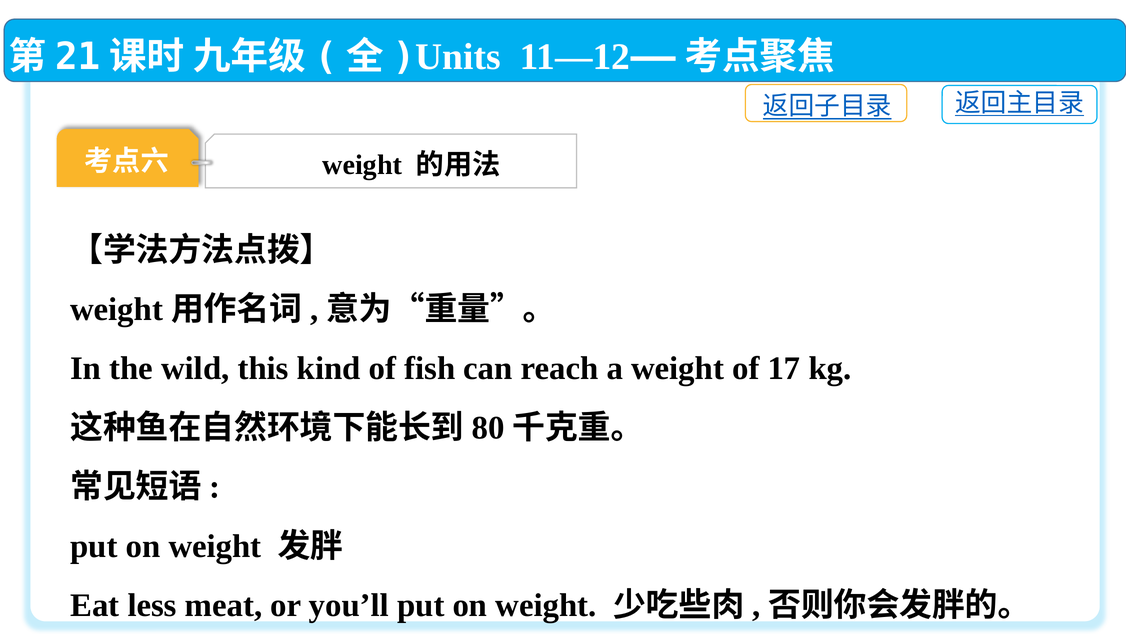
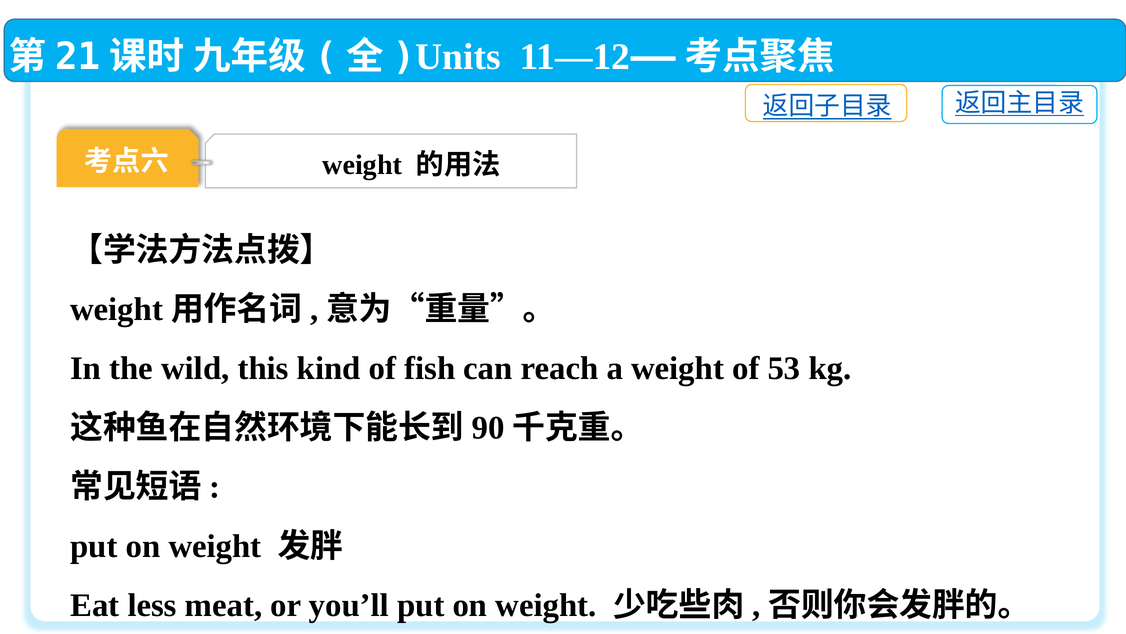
17: 17 -> 53
80: 80 -> 90
